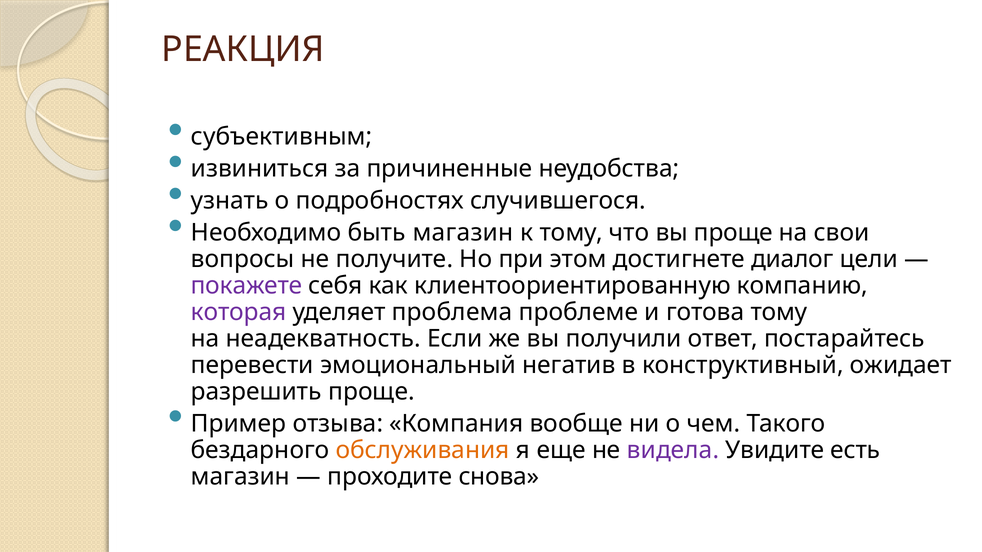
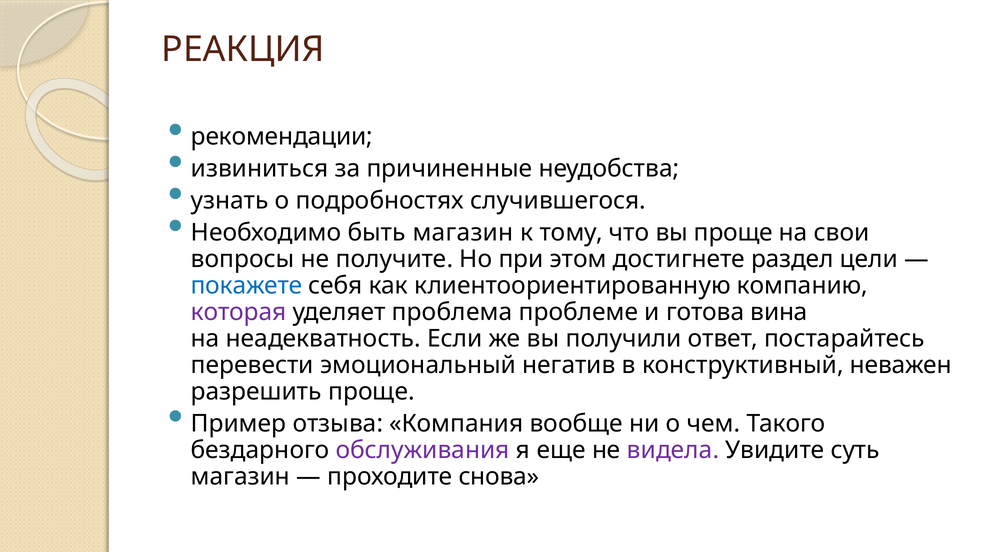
субъективным: субъективным -> рекомендации
диалог: диалог -> раздел
покажете colour: purple -> blue
готова тому: тому -> вина
ожидает: ожидает -> неважен
обслуживания colour: orange -> purple
есть: есть -> суть
